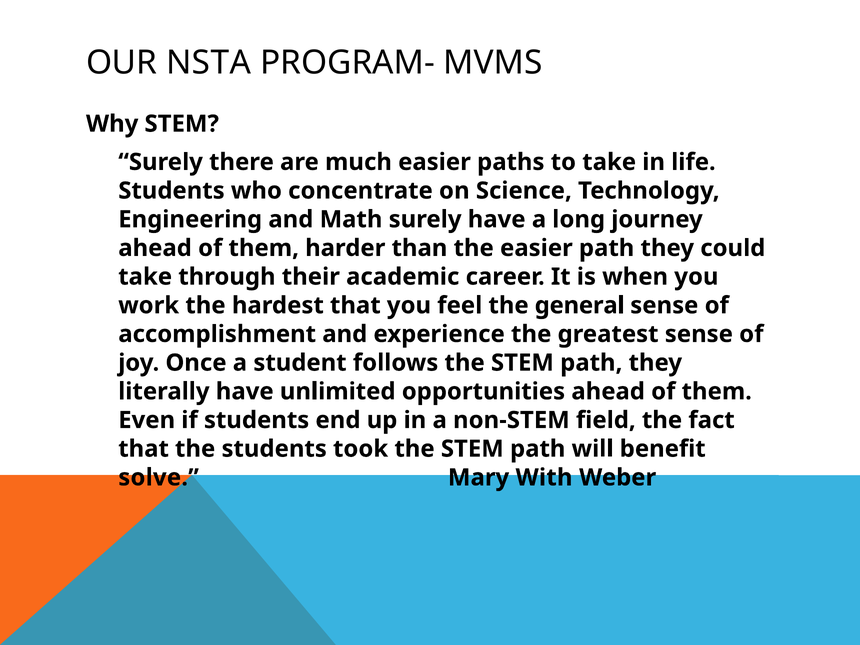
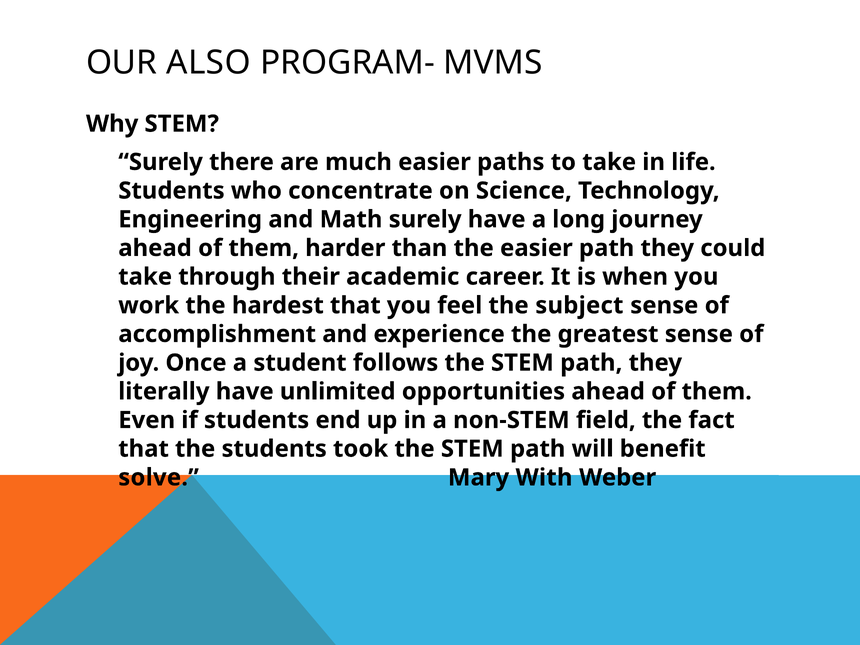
NSTA: NSTA -> ALSO
general: general -> subject
